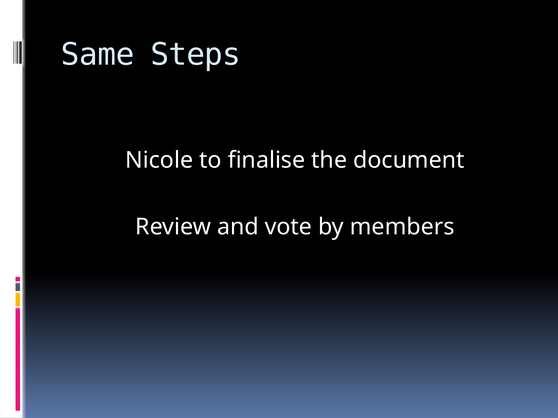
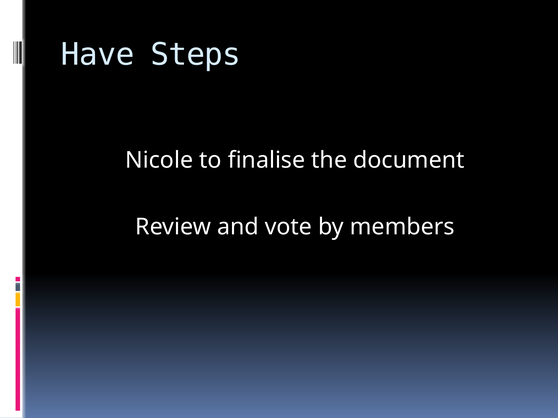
Same: Same -> Have
